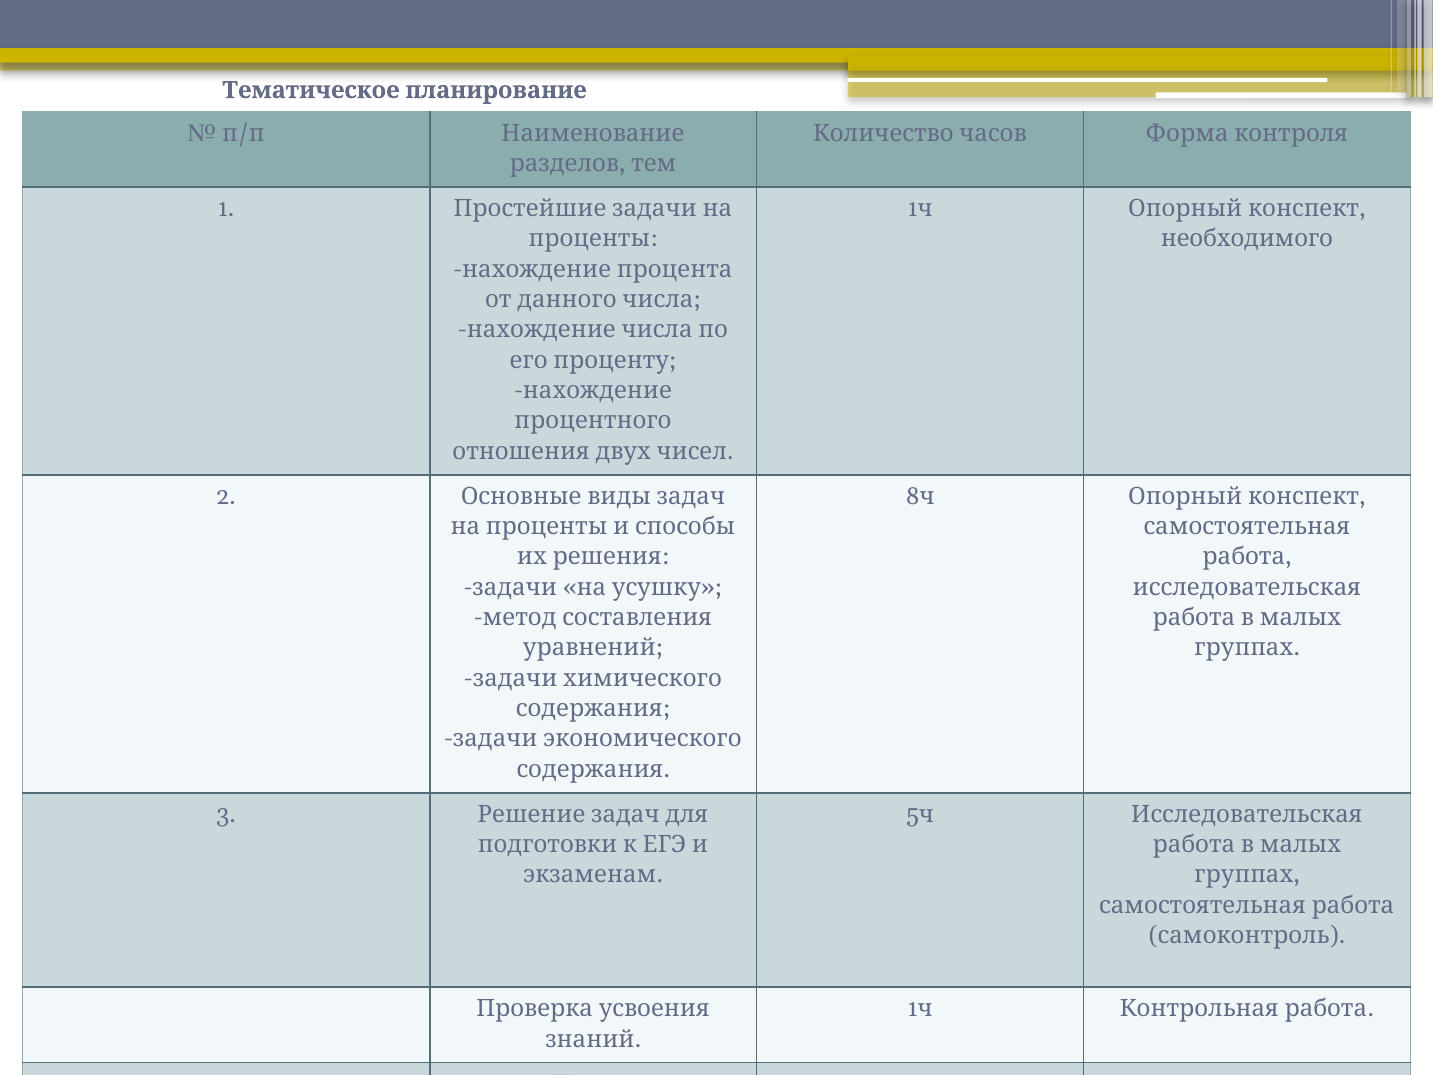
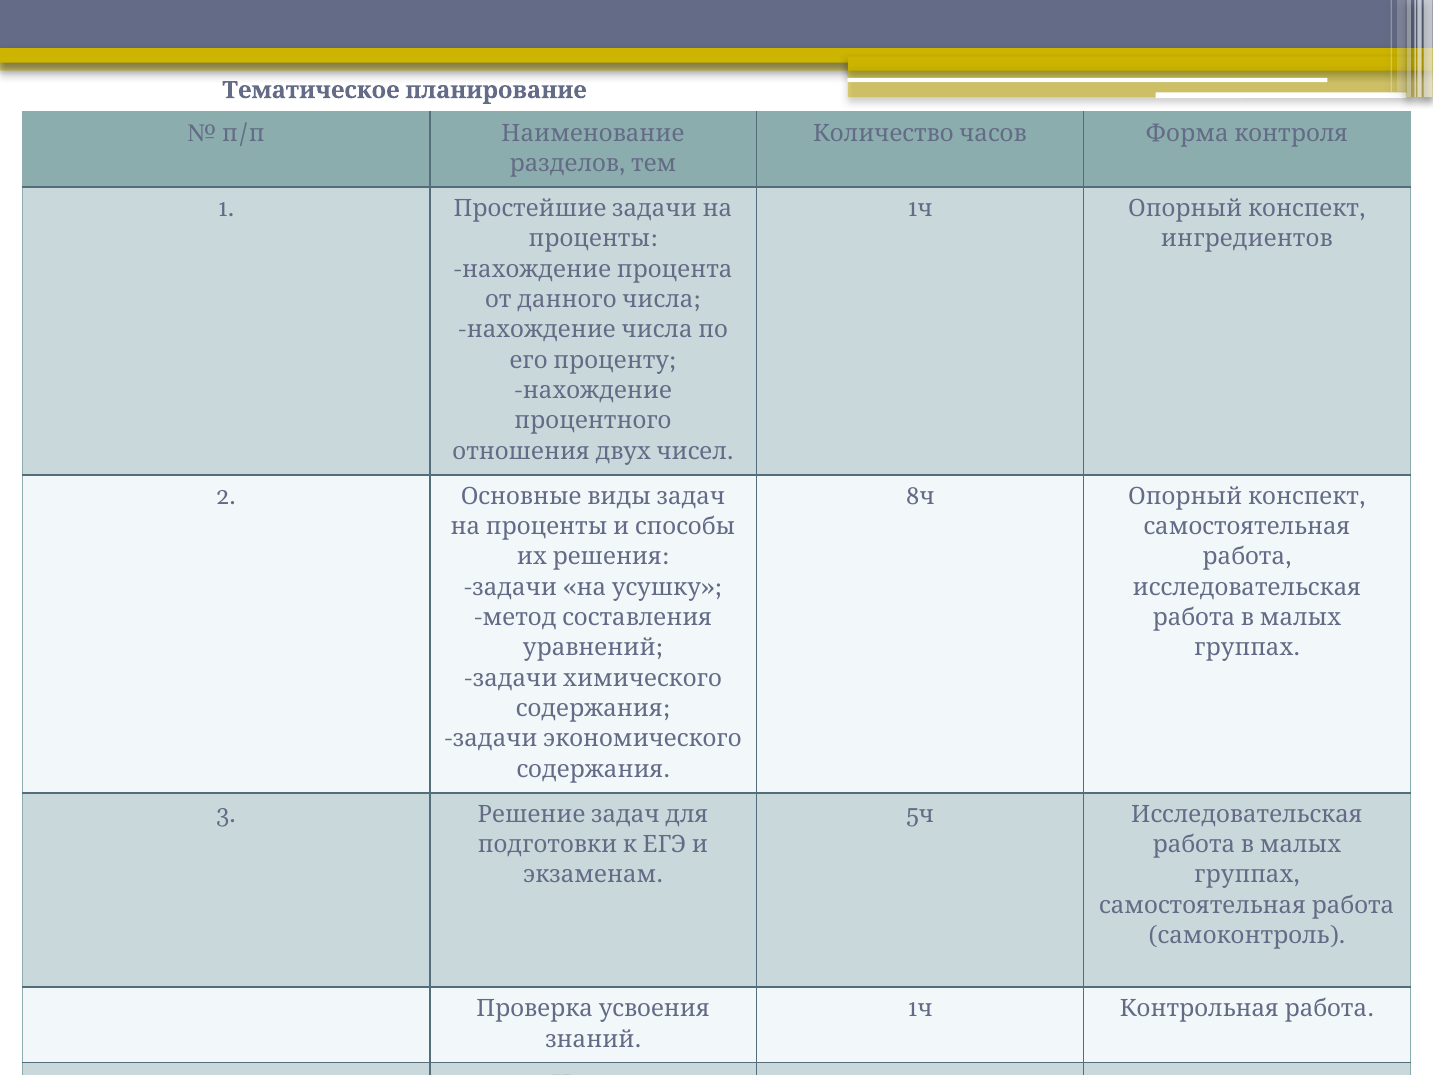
необходимого: необходимого -> ингредиентов
